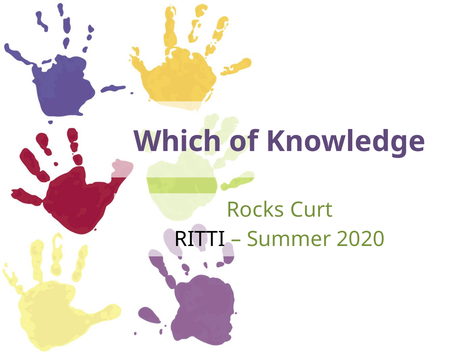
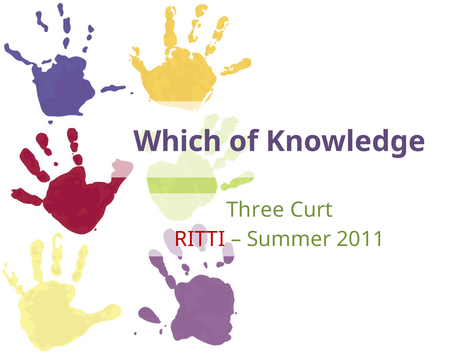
Rocks: Rocks -> Three
RITTI colour: black -> red
2020: 2020 -> 2011
